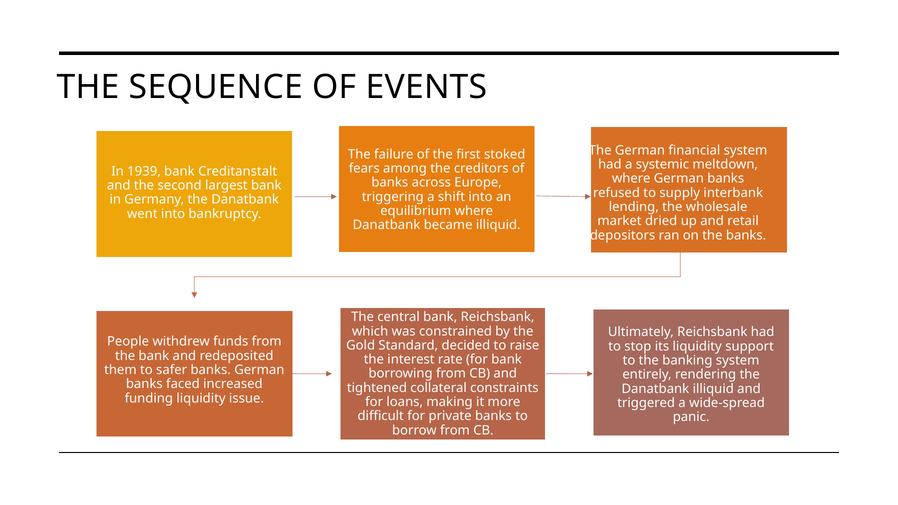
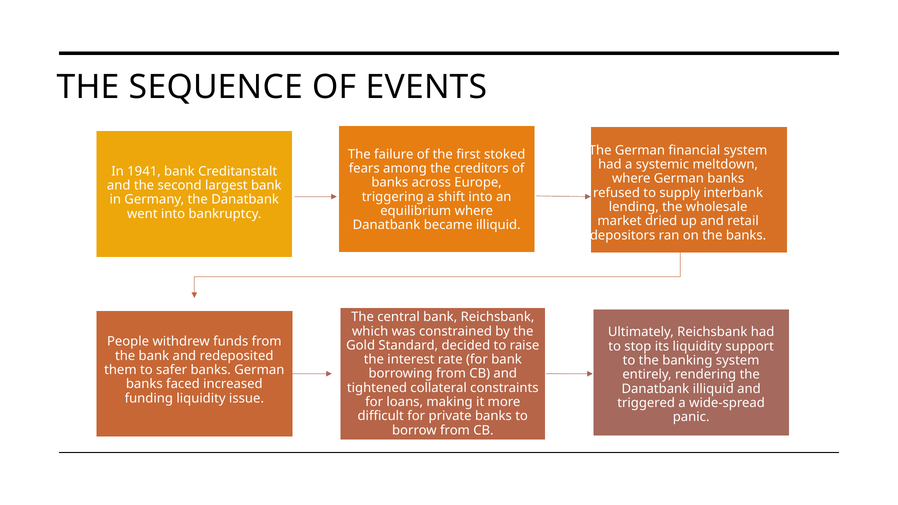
1939: 1939 -> 1941
